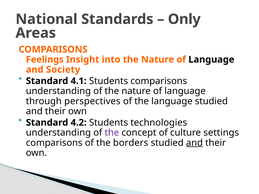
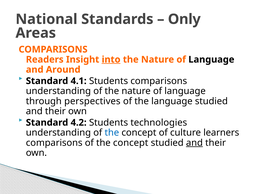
Feelings: Feelings -> Readers
into underline: none -> present
Society: Society -> Around
the at (112, 133) colour: purple -> blue
settings: settings -> learners
comparisons of the borders: borders -> concept
